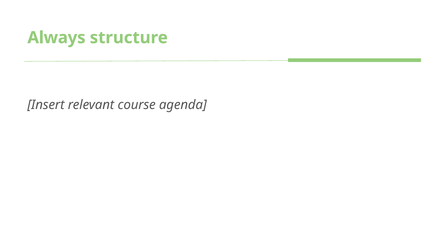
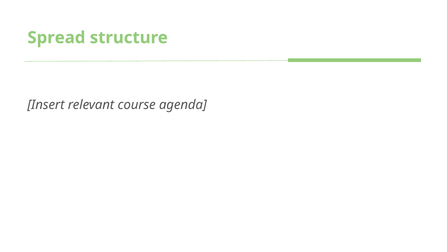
Always: Always -> Spread
